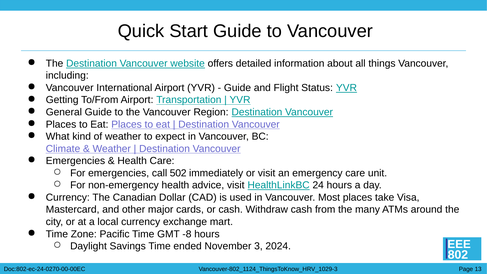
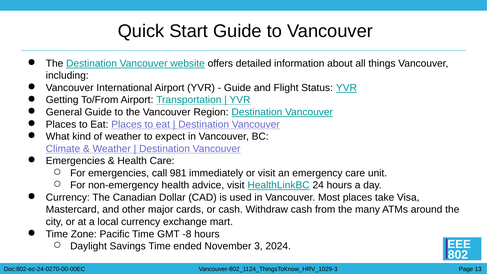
502: 502 -> 981
